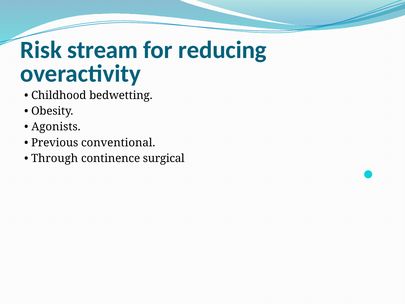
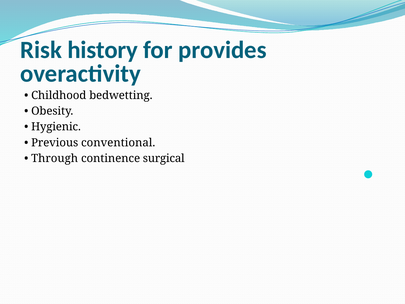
stream: stream -> history
reducing: reducing -> provides
Agonists: Agonists -> Hygienic
